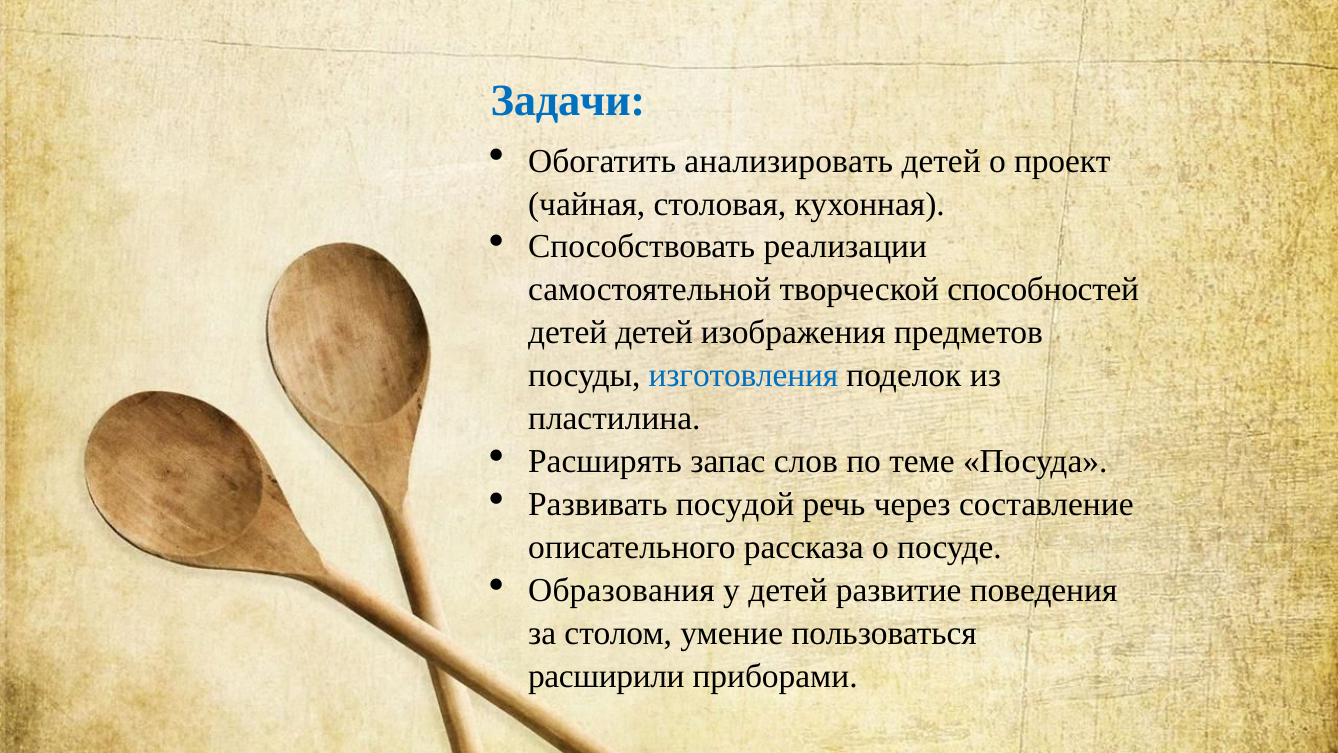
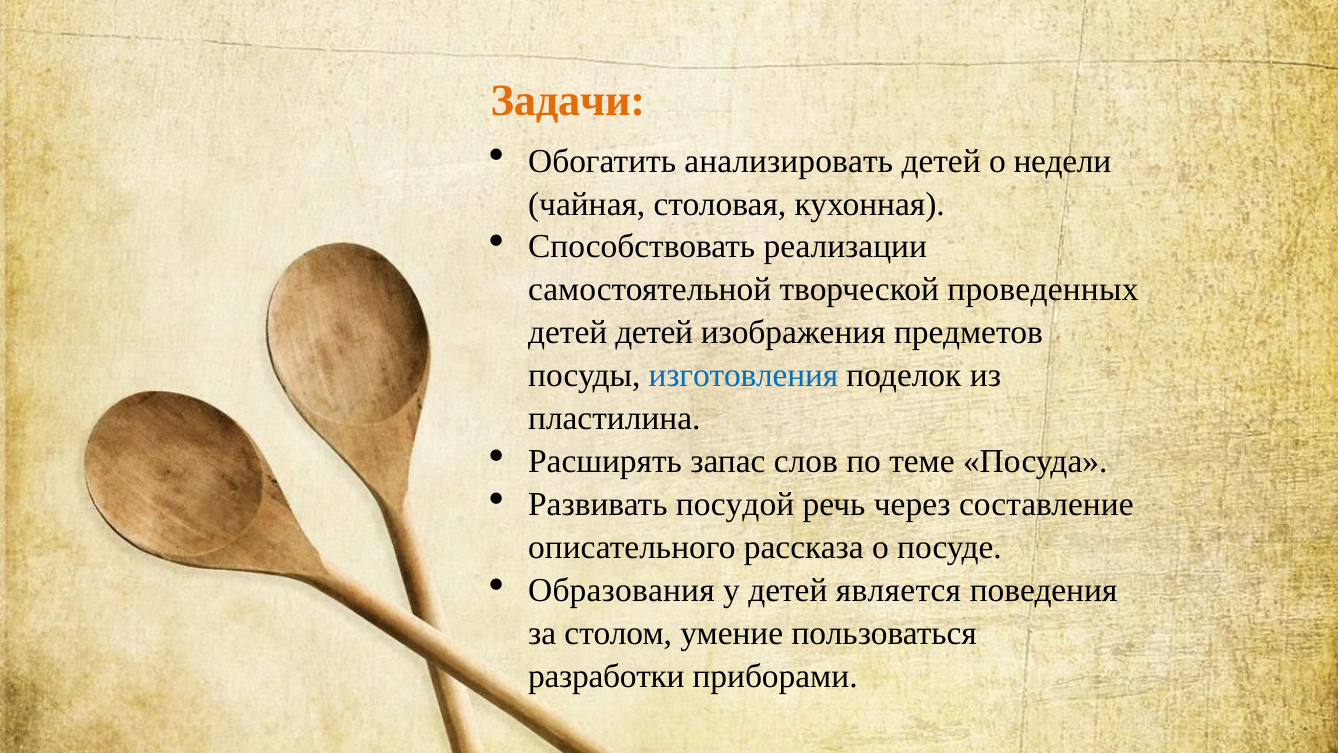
Задачи colour: blue -> orange
проект: проект -> недели
способностей: способностей -> проведенных
развитие: развитие -> является
расширили: расширили -> разработки
